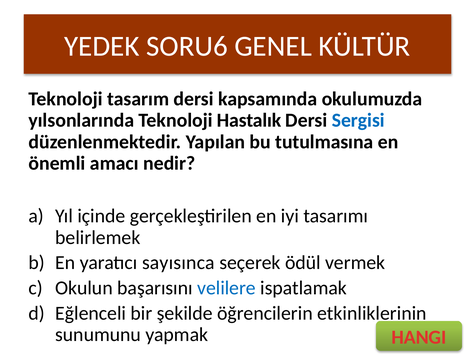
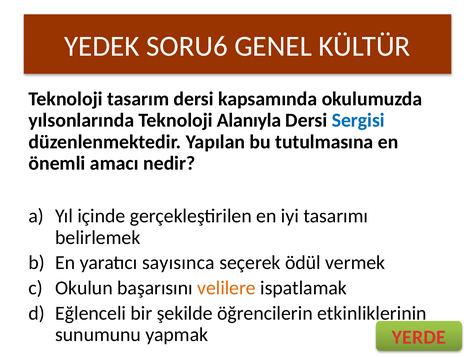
Hastalık: Hastalık -> Alanıyla
velilere colour: blue -> orange
HANGI: HANGI -> YERDE
